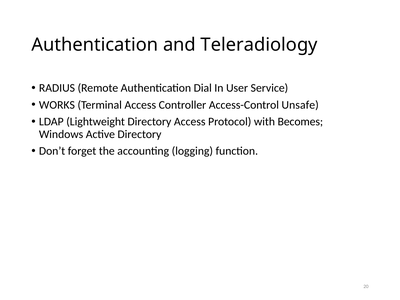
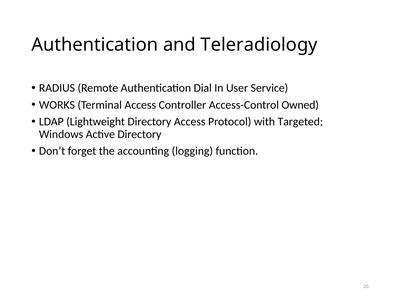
Unsafe: Unsafe -> Owned
Becomes: Becomes -> Targeted
